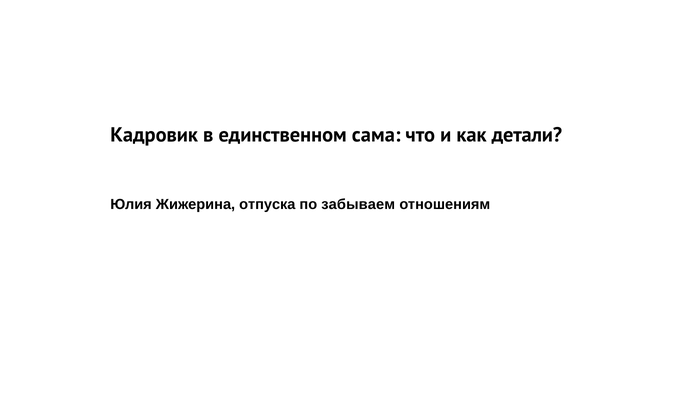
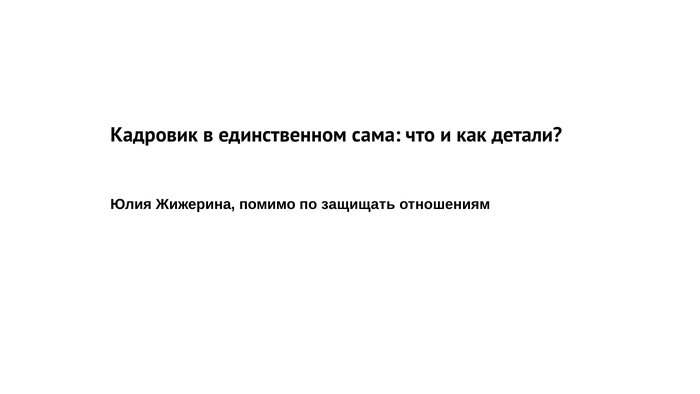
отпуска: отпуска -> помимо
забываем: забываем -> защищать
